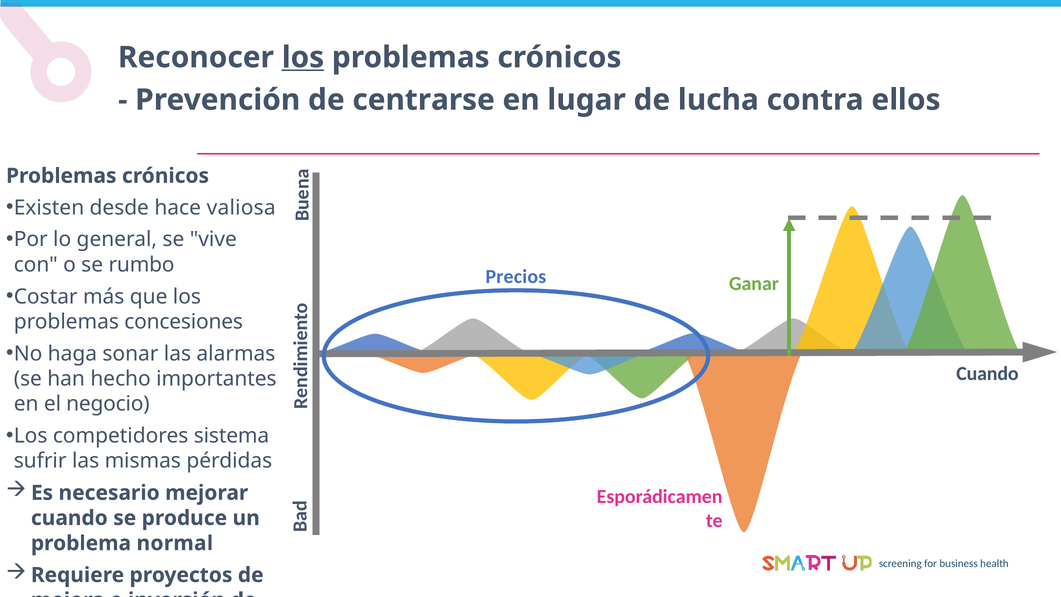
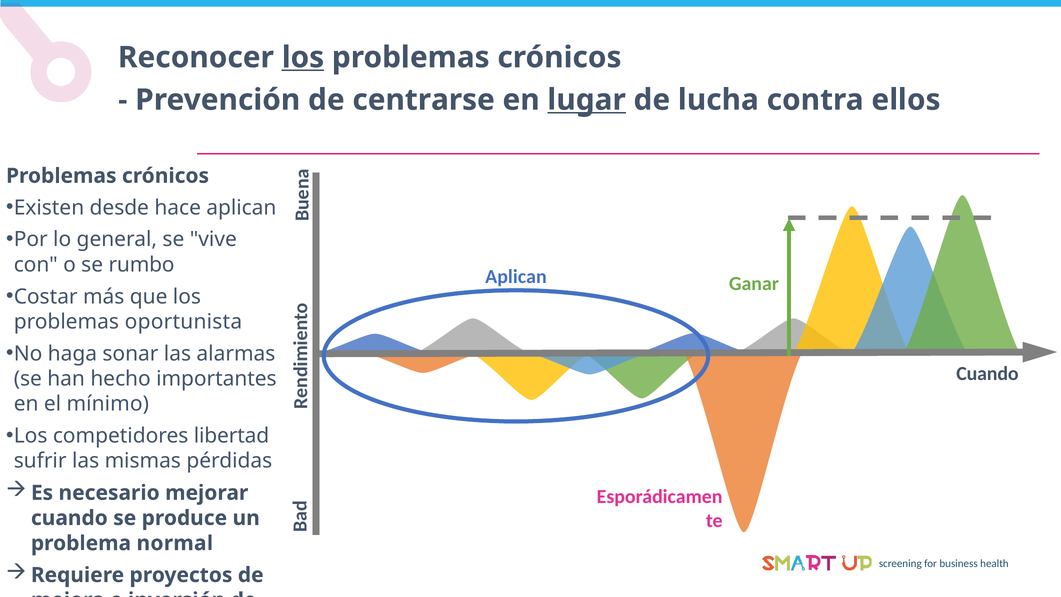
lugar underline: none -> present
hace valiosa: valiosa -> aplican
Precios at (516, 277): Precios -> Aplican
concesiones: concesiones -> oportunista
negocio: negocio -> mínimo
sistema: sistema -> libertad
